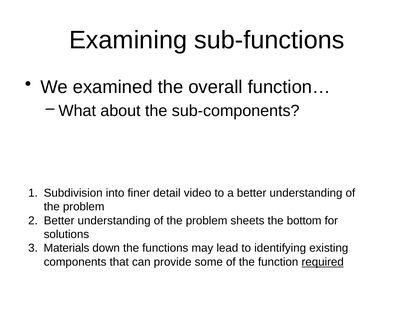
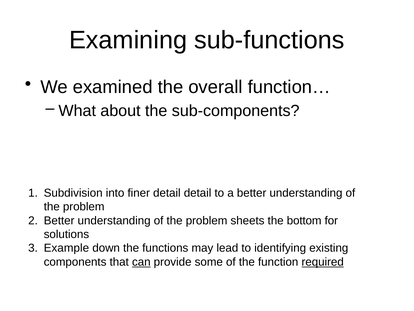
detail video: video -> detail
Materials: Materials -> Example
can underline: none -> present
